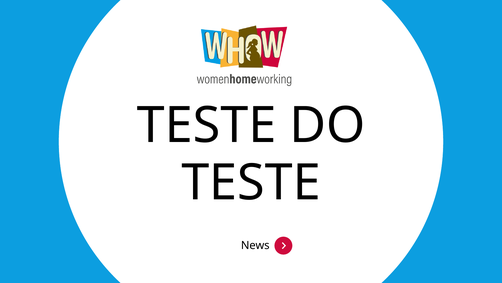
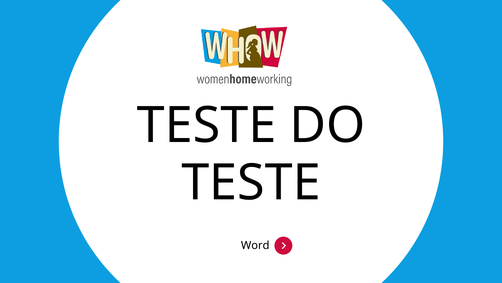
News at (255, 245): News -> Word
